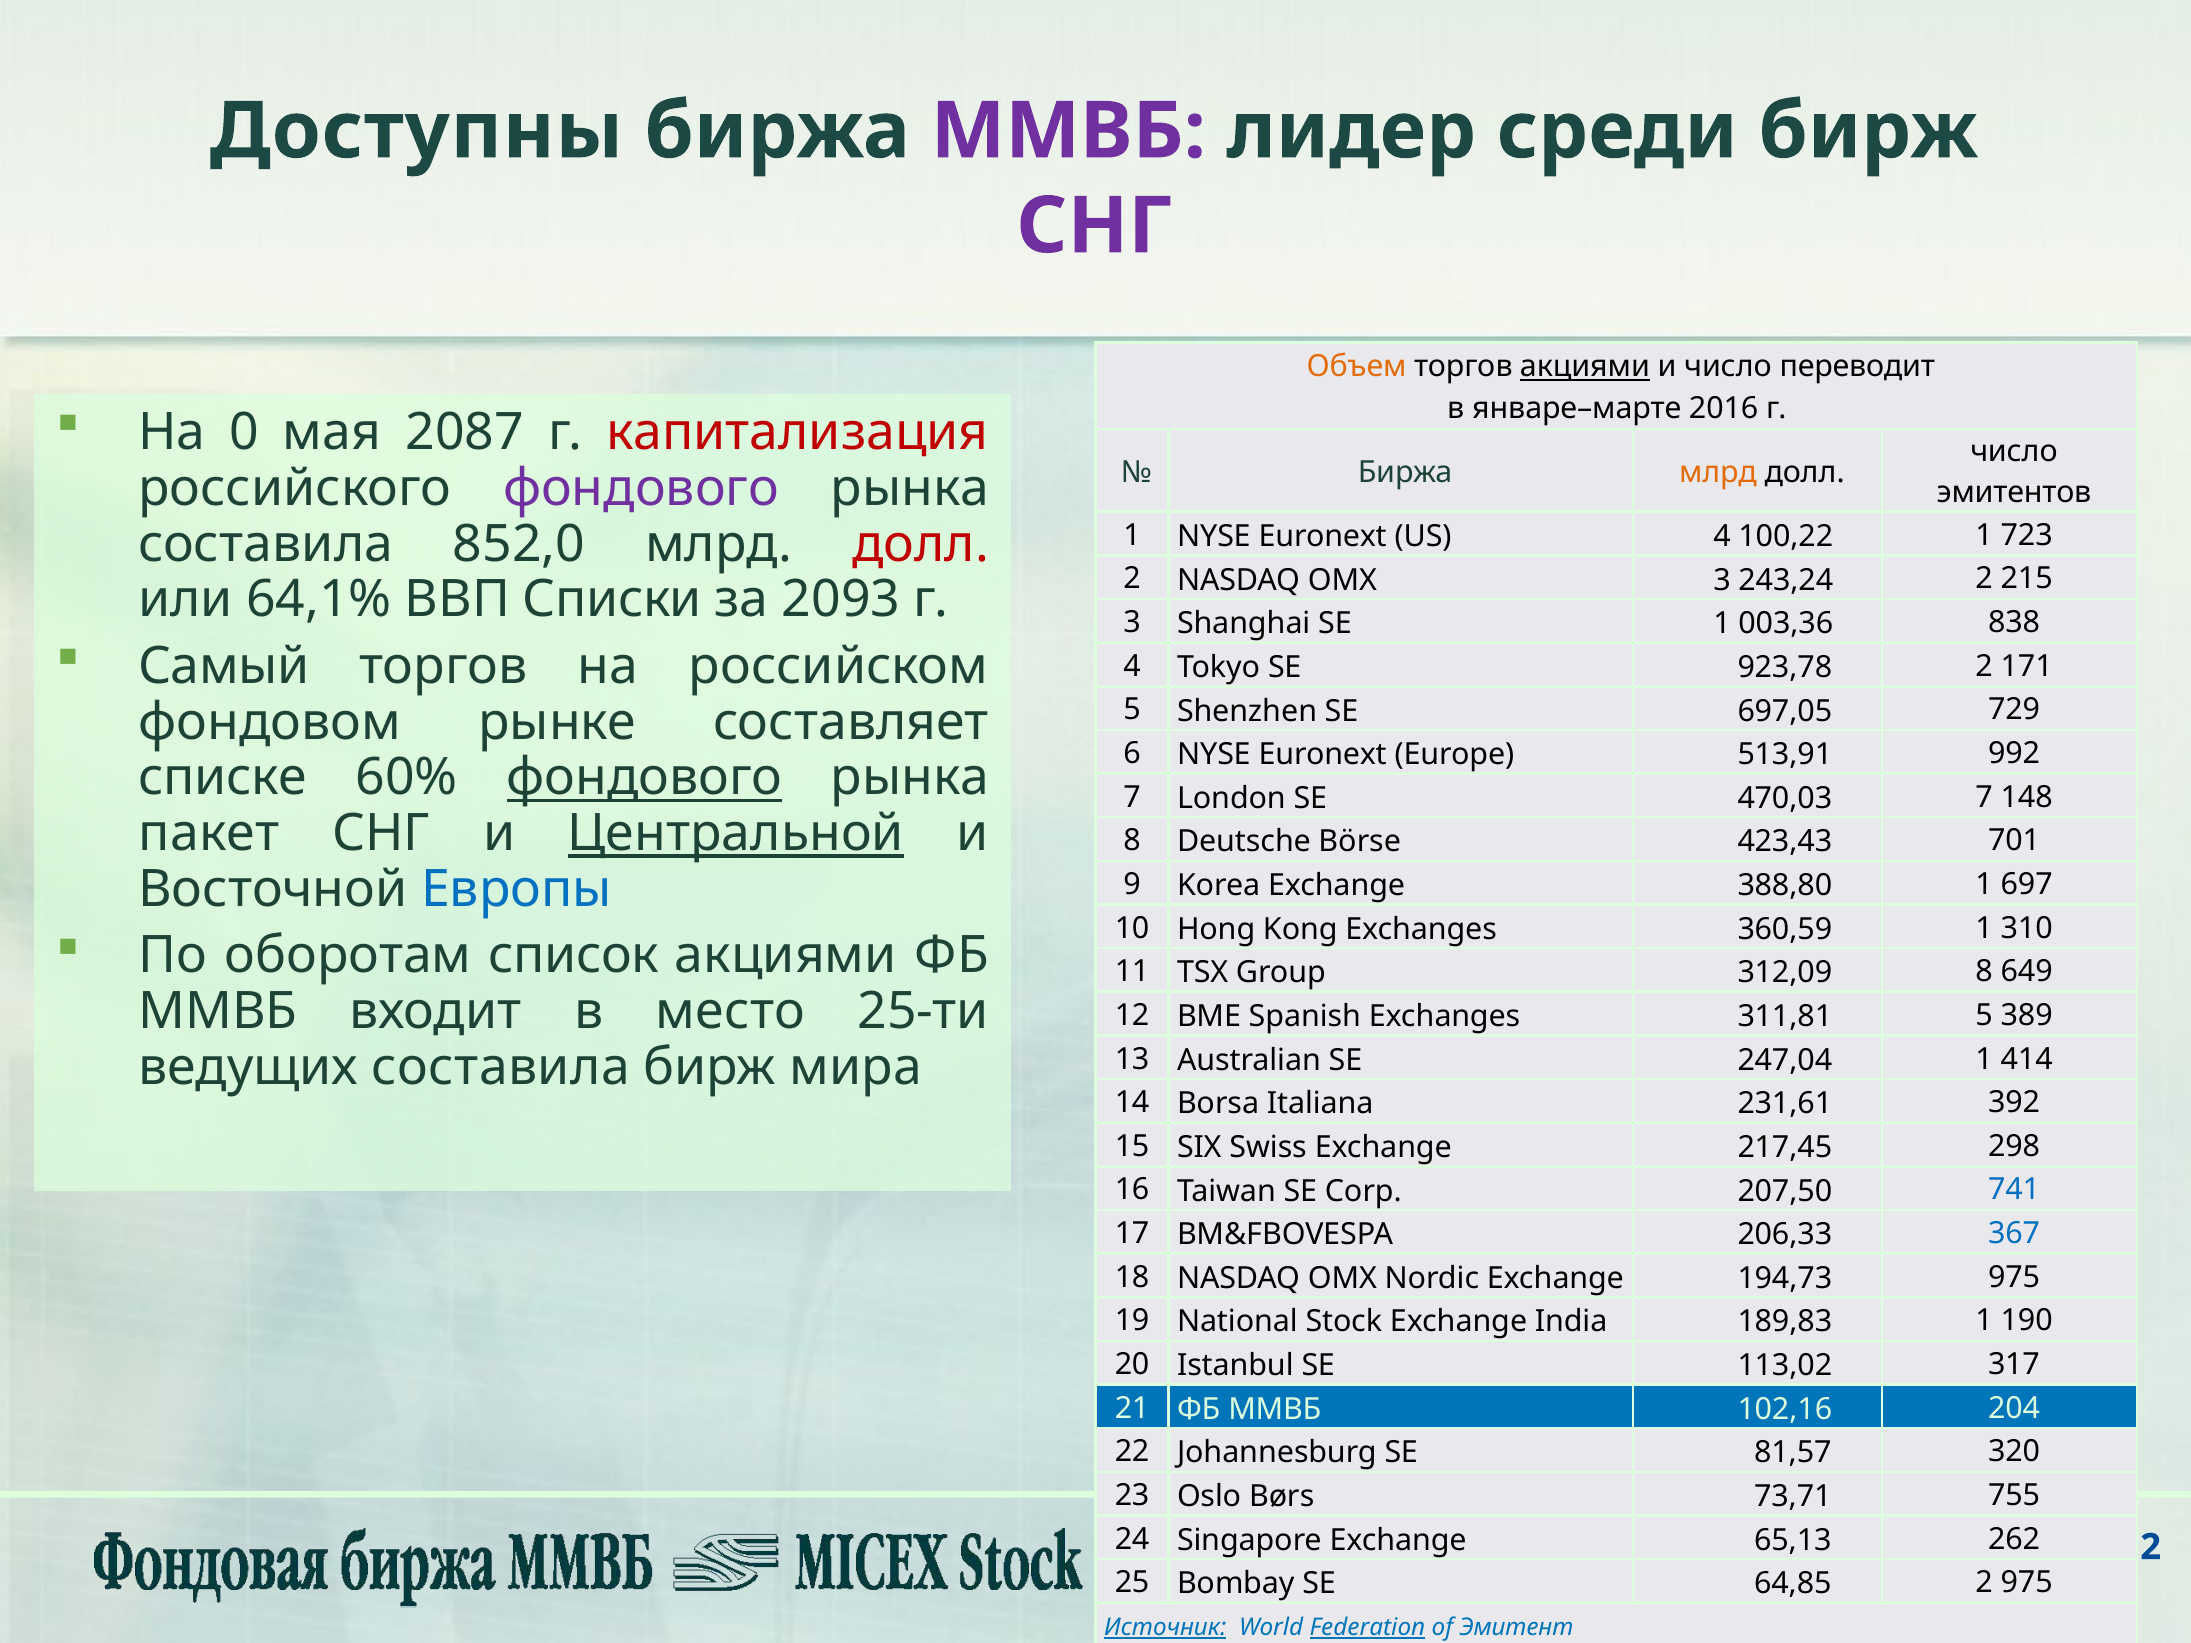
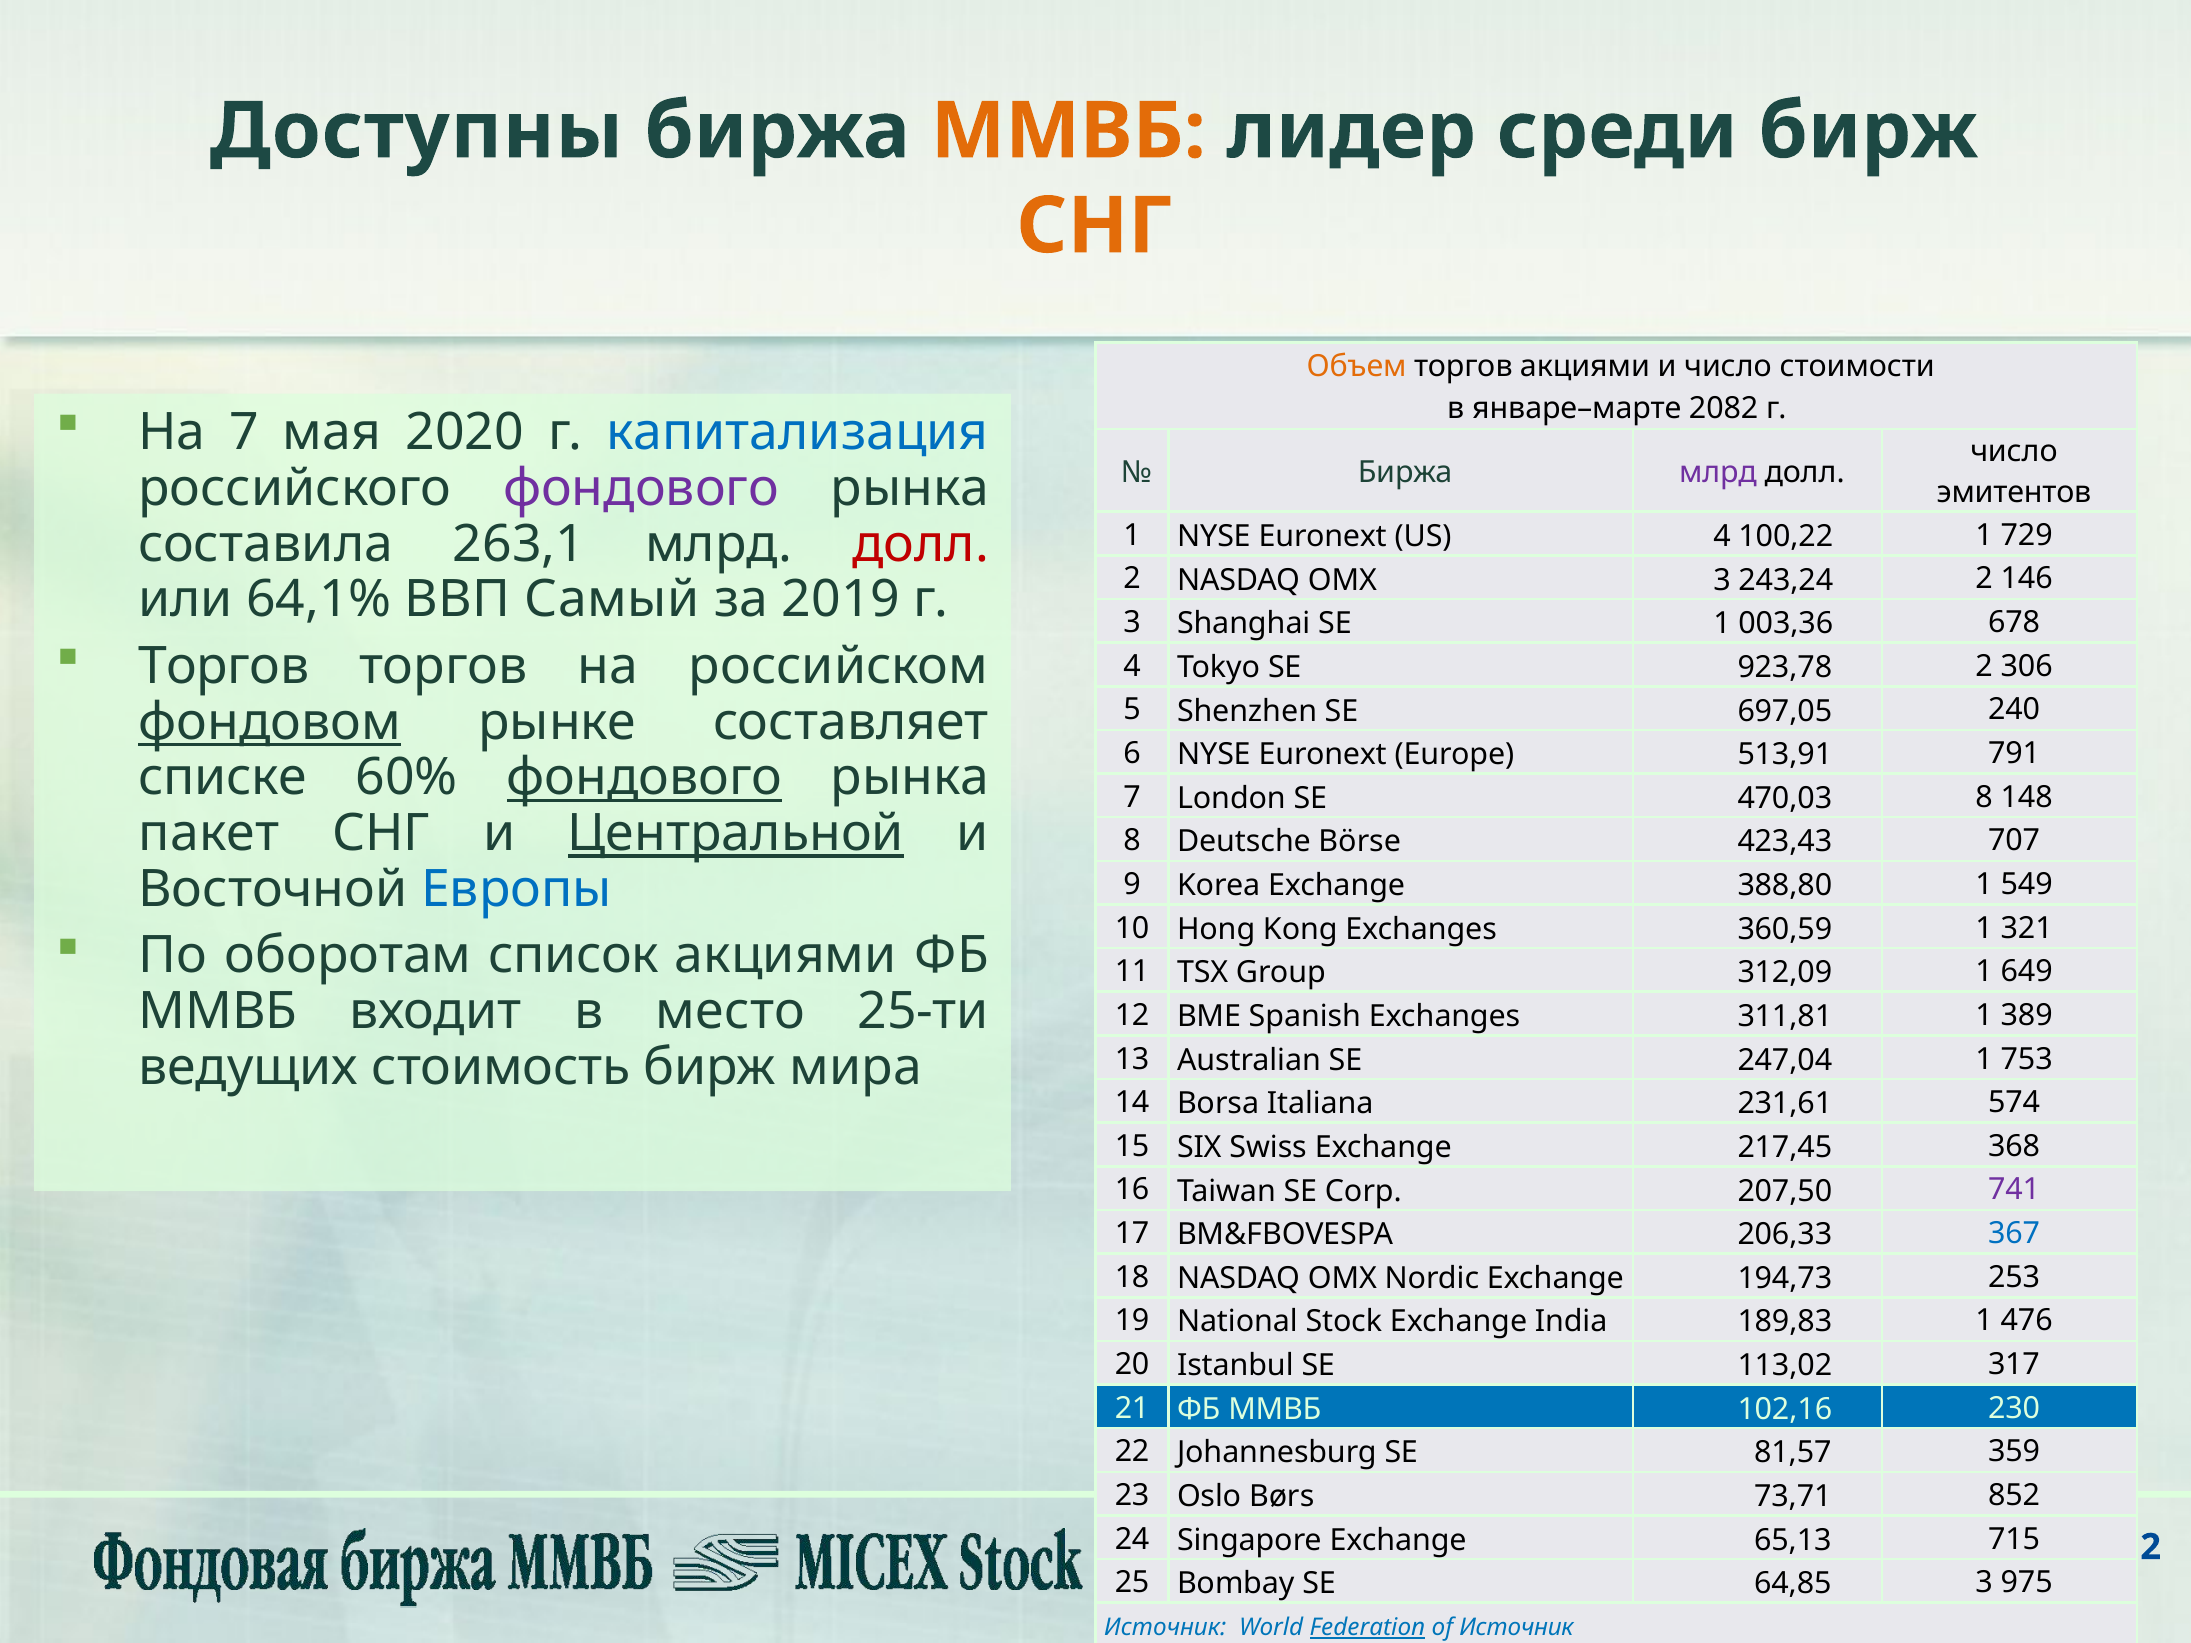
ММВБ at (1068, 131) colour: purple -> orange
СНГ at (1095, 226) colour: purple -> orange
акциями at (1585, 367) underline: present -> none
переводит: переводит -> стоимости
2016: 2016 -> 2082
На 0: 0 -> 7
2087: 2087 -> 2020
капитализация colour: red -> blue
млрд at (1718, 472) colour: orange -> purple
723: 723 -> 729
852,0: 852,0 -> 263,1
215: 215 -> 146
Списки: Списки -> Самый
2093: 2093 -> 2019
838: 838 -> 678
Самый at (224, 666): Самый -> Торгов
171: 171 -> 306
729: 729 -> 240
фондовом underline: none -> present
992: 992 -> 791
7 at (1984, 797): 7 -> 8
701: 701 -> 707
697: 697 -> 549
310: 310 -> 321
8 at (1984, 972): 8 -> 1
5 at (1984, 1015): 5 -> 1
414: 414 -> 753
ведущих составила: составила -> стоимость
392: 392 -> 574
298: 298 -> 368
741 colour: blue -> purple
975 at (2014, 1277): 975 -> 253
190: 190 -> 476
204: 204 -> 230
320: 320 -> 359
755: 755 -> 852
262: 262 -> 715
2 at (1984, 1583): 2 -> 3
Источник at (1165, 1628) underline: present -> none
of Эмитент: Эмитент -> Источник
